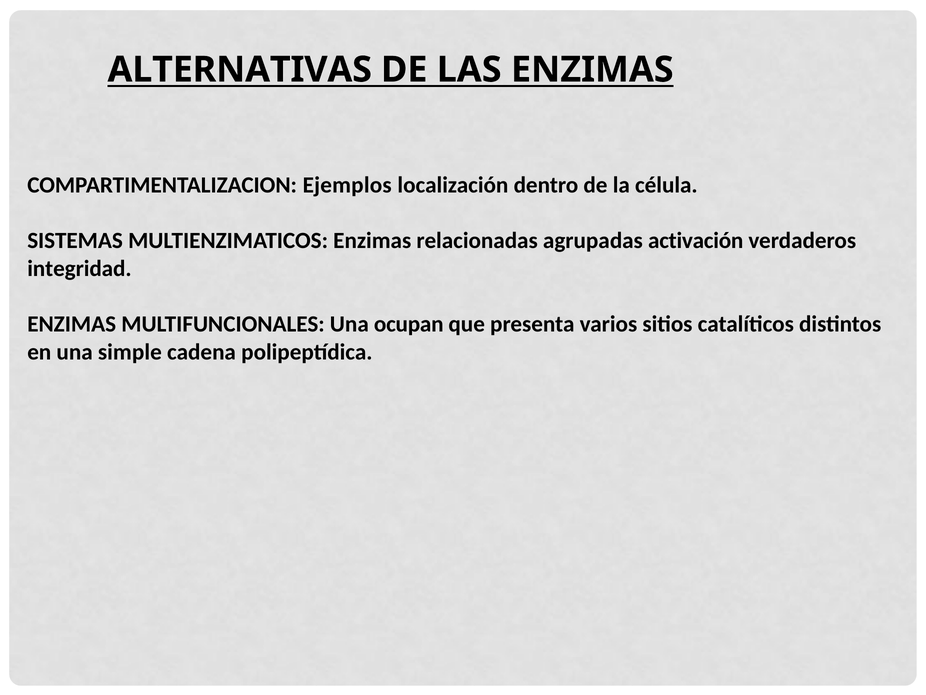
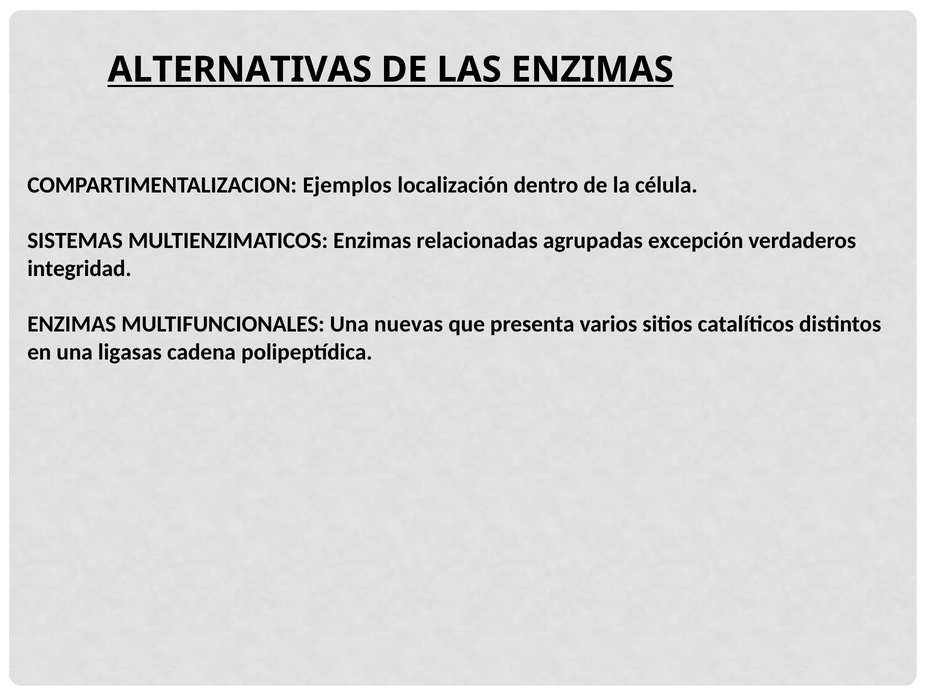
activación: activación -> excepción
ocupan: ocupan -> nuevas
simple: simple -> ligasas
